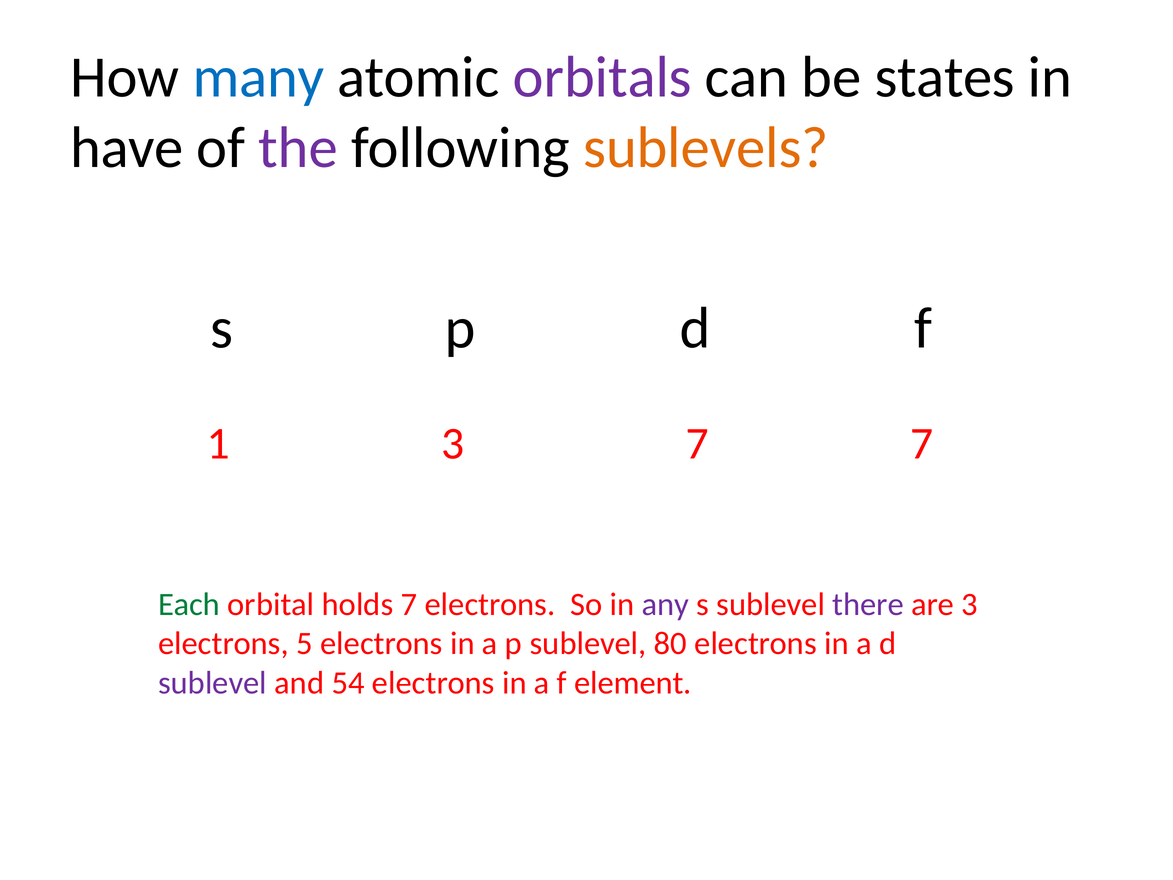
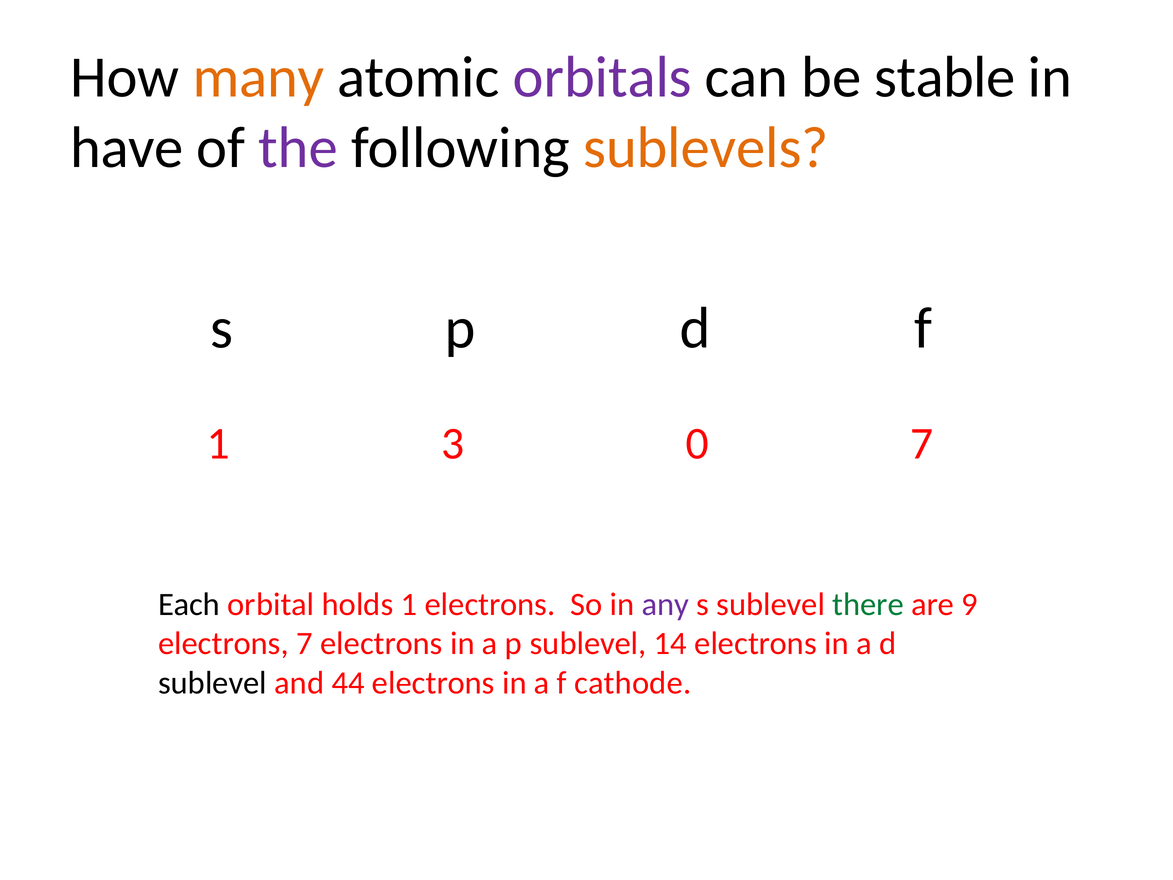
many colour: blue -> orange
states: states -> stable
3 7: 7 -> 0
Each colour: green -> black
holds 7: 7 -> 1
there colour: purple -> green
are 3: 3 -> 9
electrons 5: 5 -> 7
80: 80 -> 14
sublevel at (213, 683) colour: purple -> black
54: 54 -> 44
element: element -> cathode
